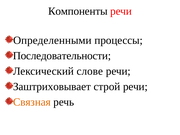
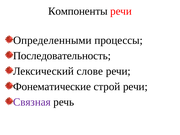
Последовательности: Последовательности -> Последовательность
Заштриховывает: Заштриховывает -> Фонематические
Связная colour: orange -> purple
